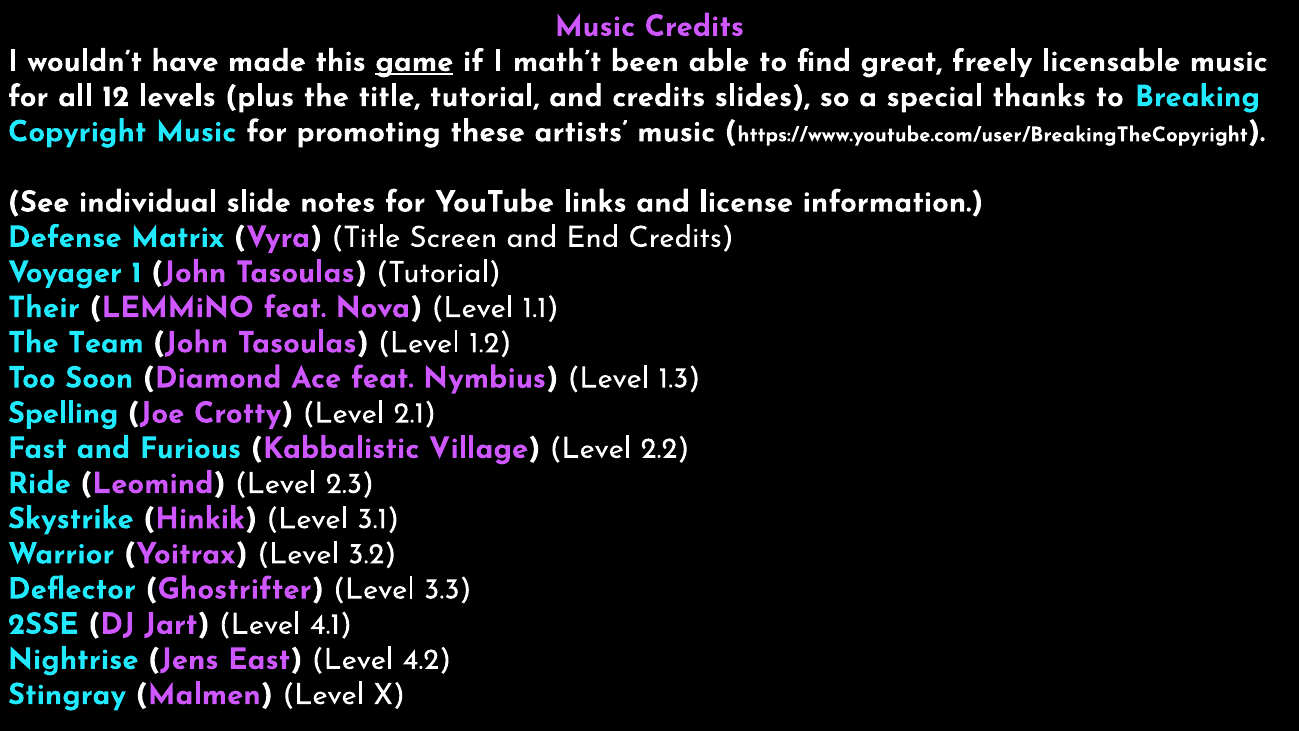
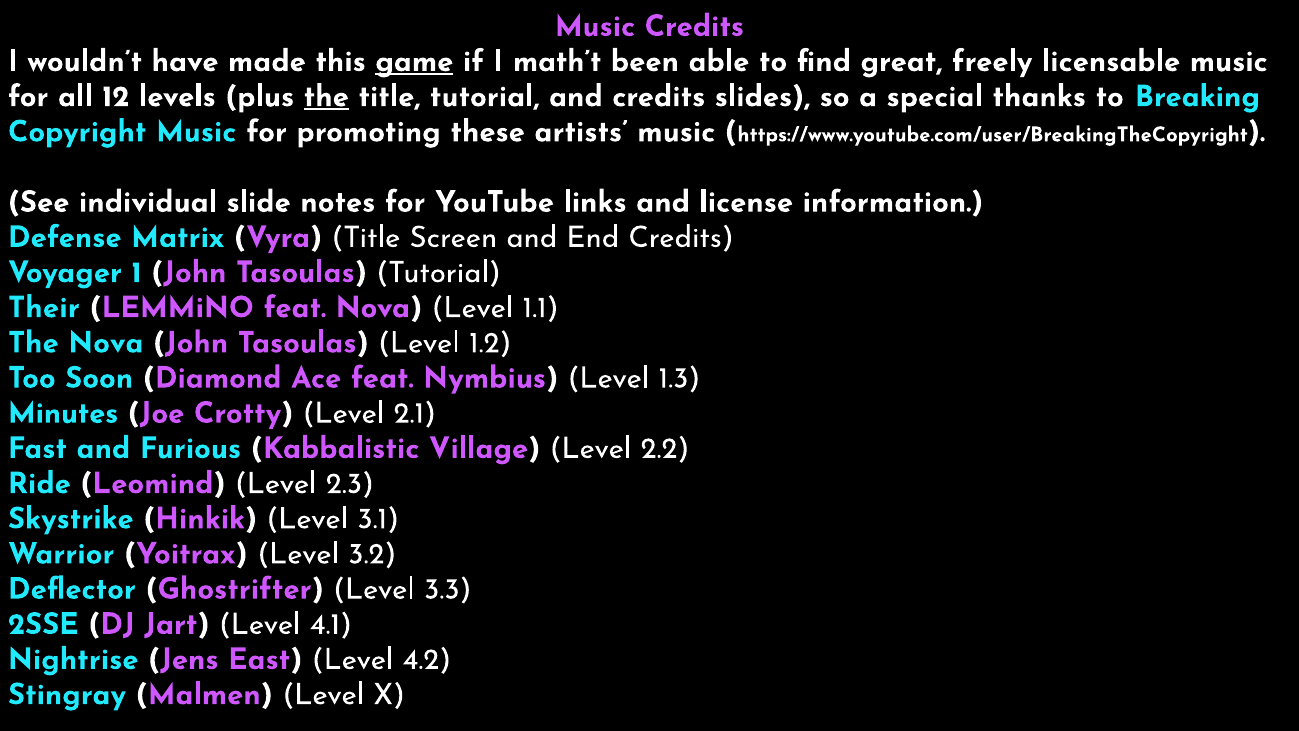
the at (326, 96) underline: none -> present
The Team: Team -> Nova
Spelling: Spelling -> Minutes
